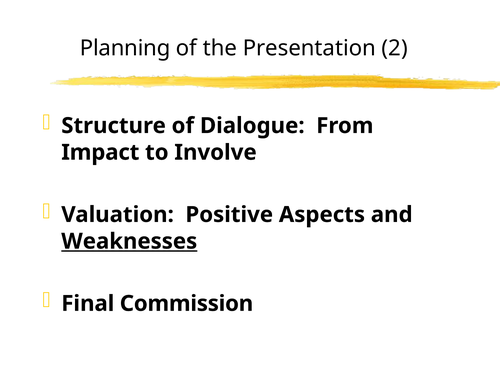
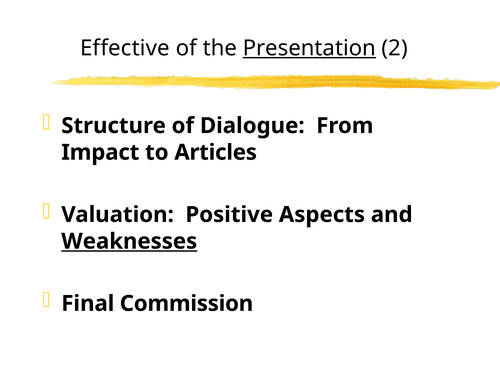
Planning: Planning -> Effective
Presentation underline: none -> present
Involve: Involve -> Articles
